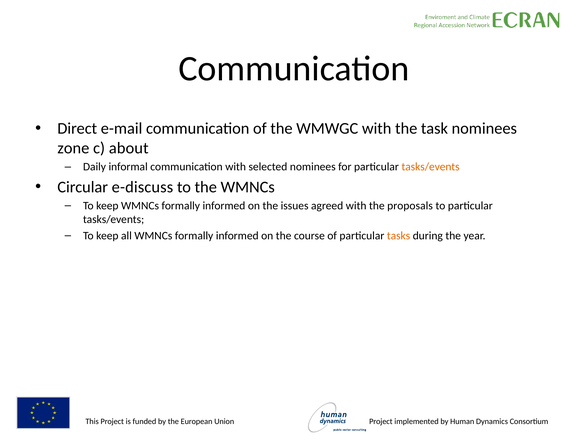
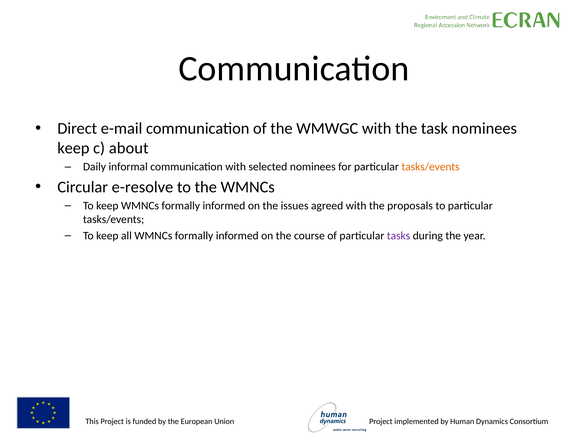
zone at (73, 148): zone -> keep
e-discuss: e-discuss -> e-resolve
tasks colour: orange -> purple
